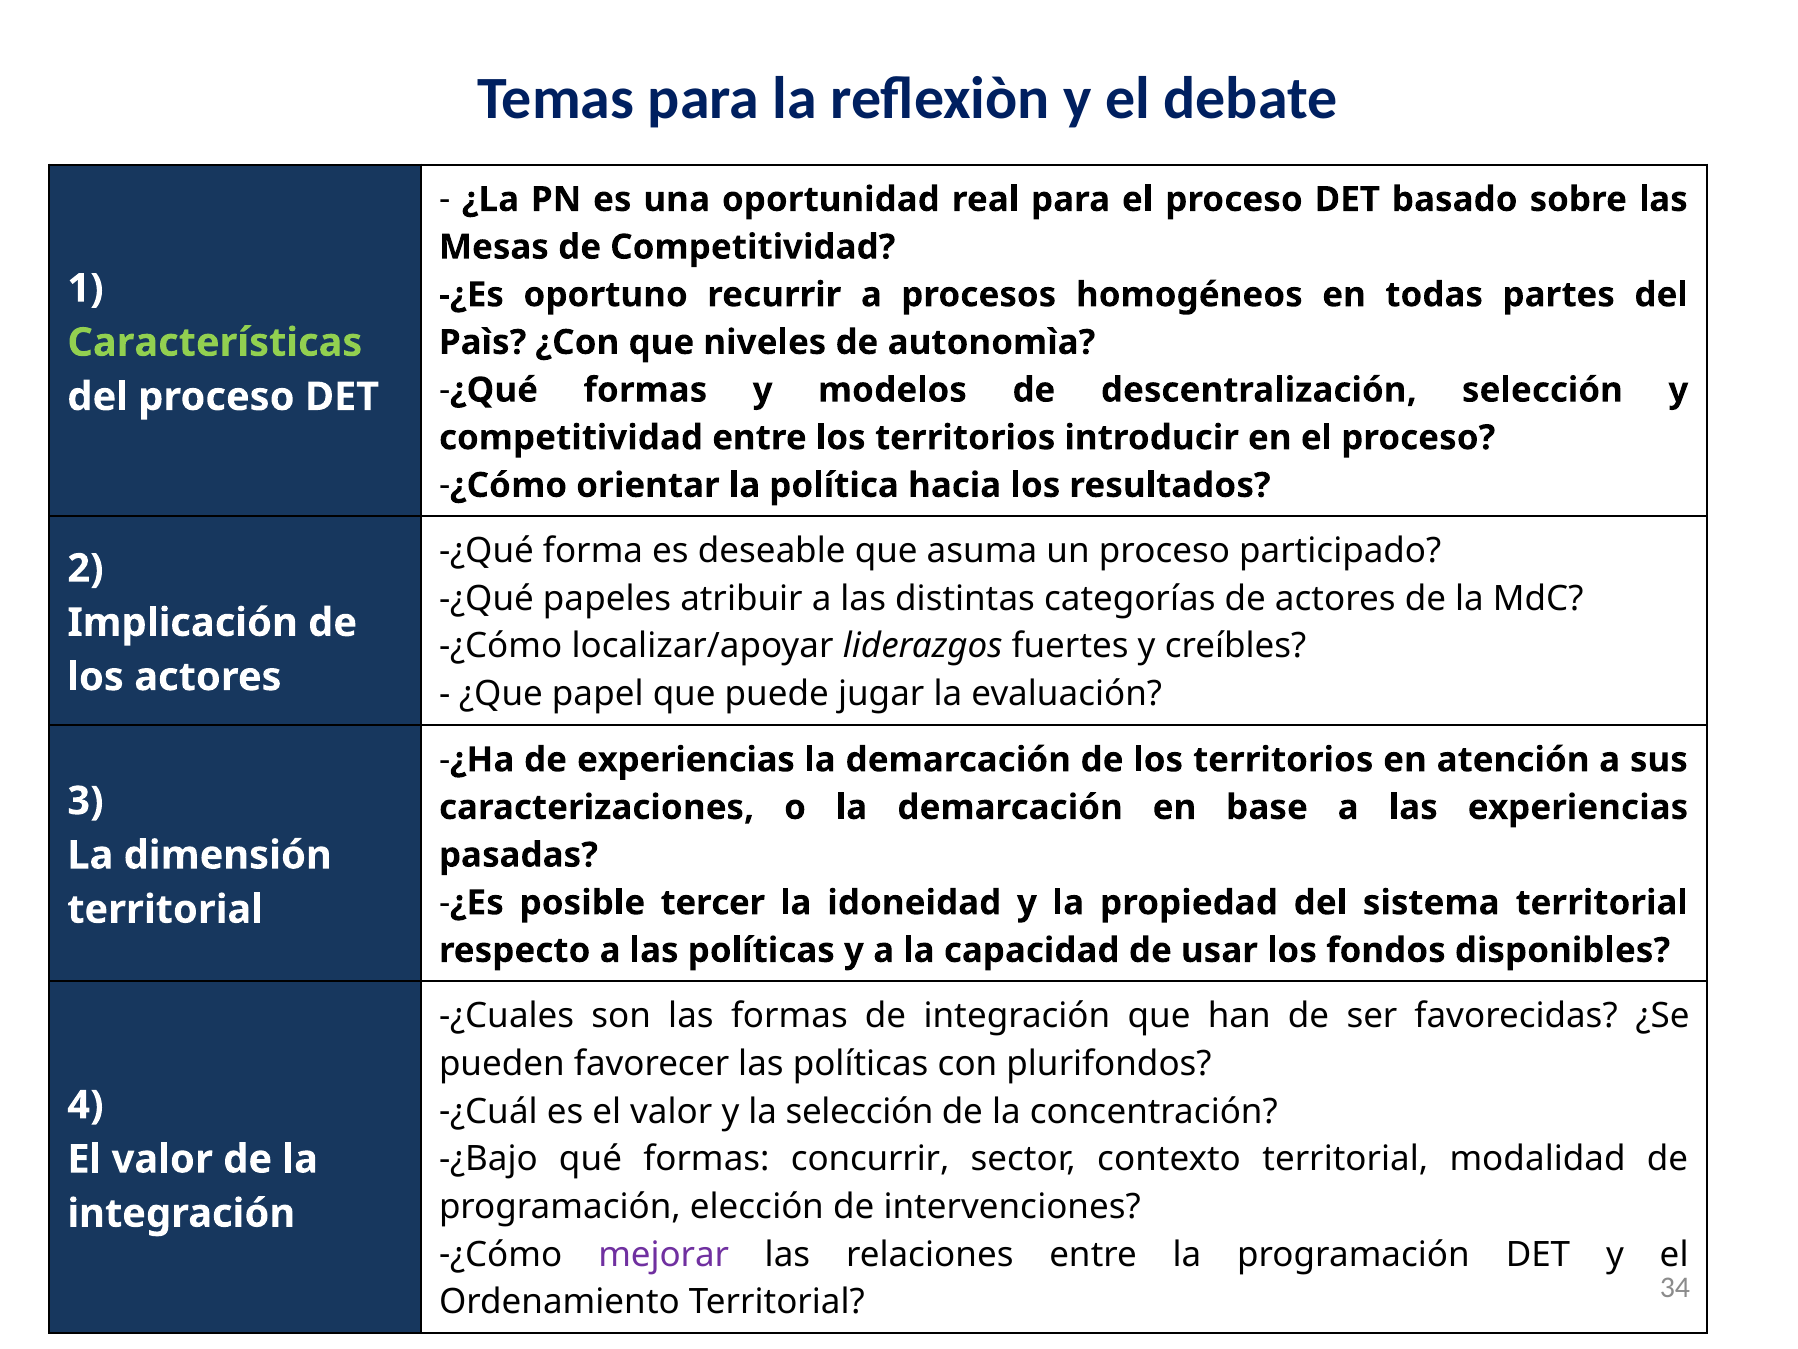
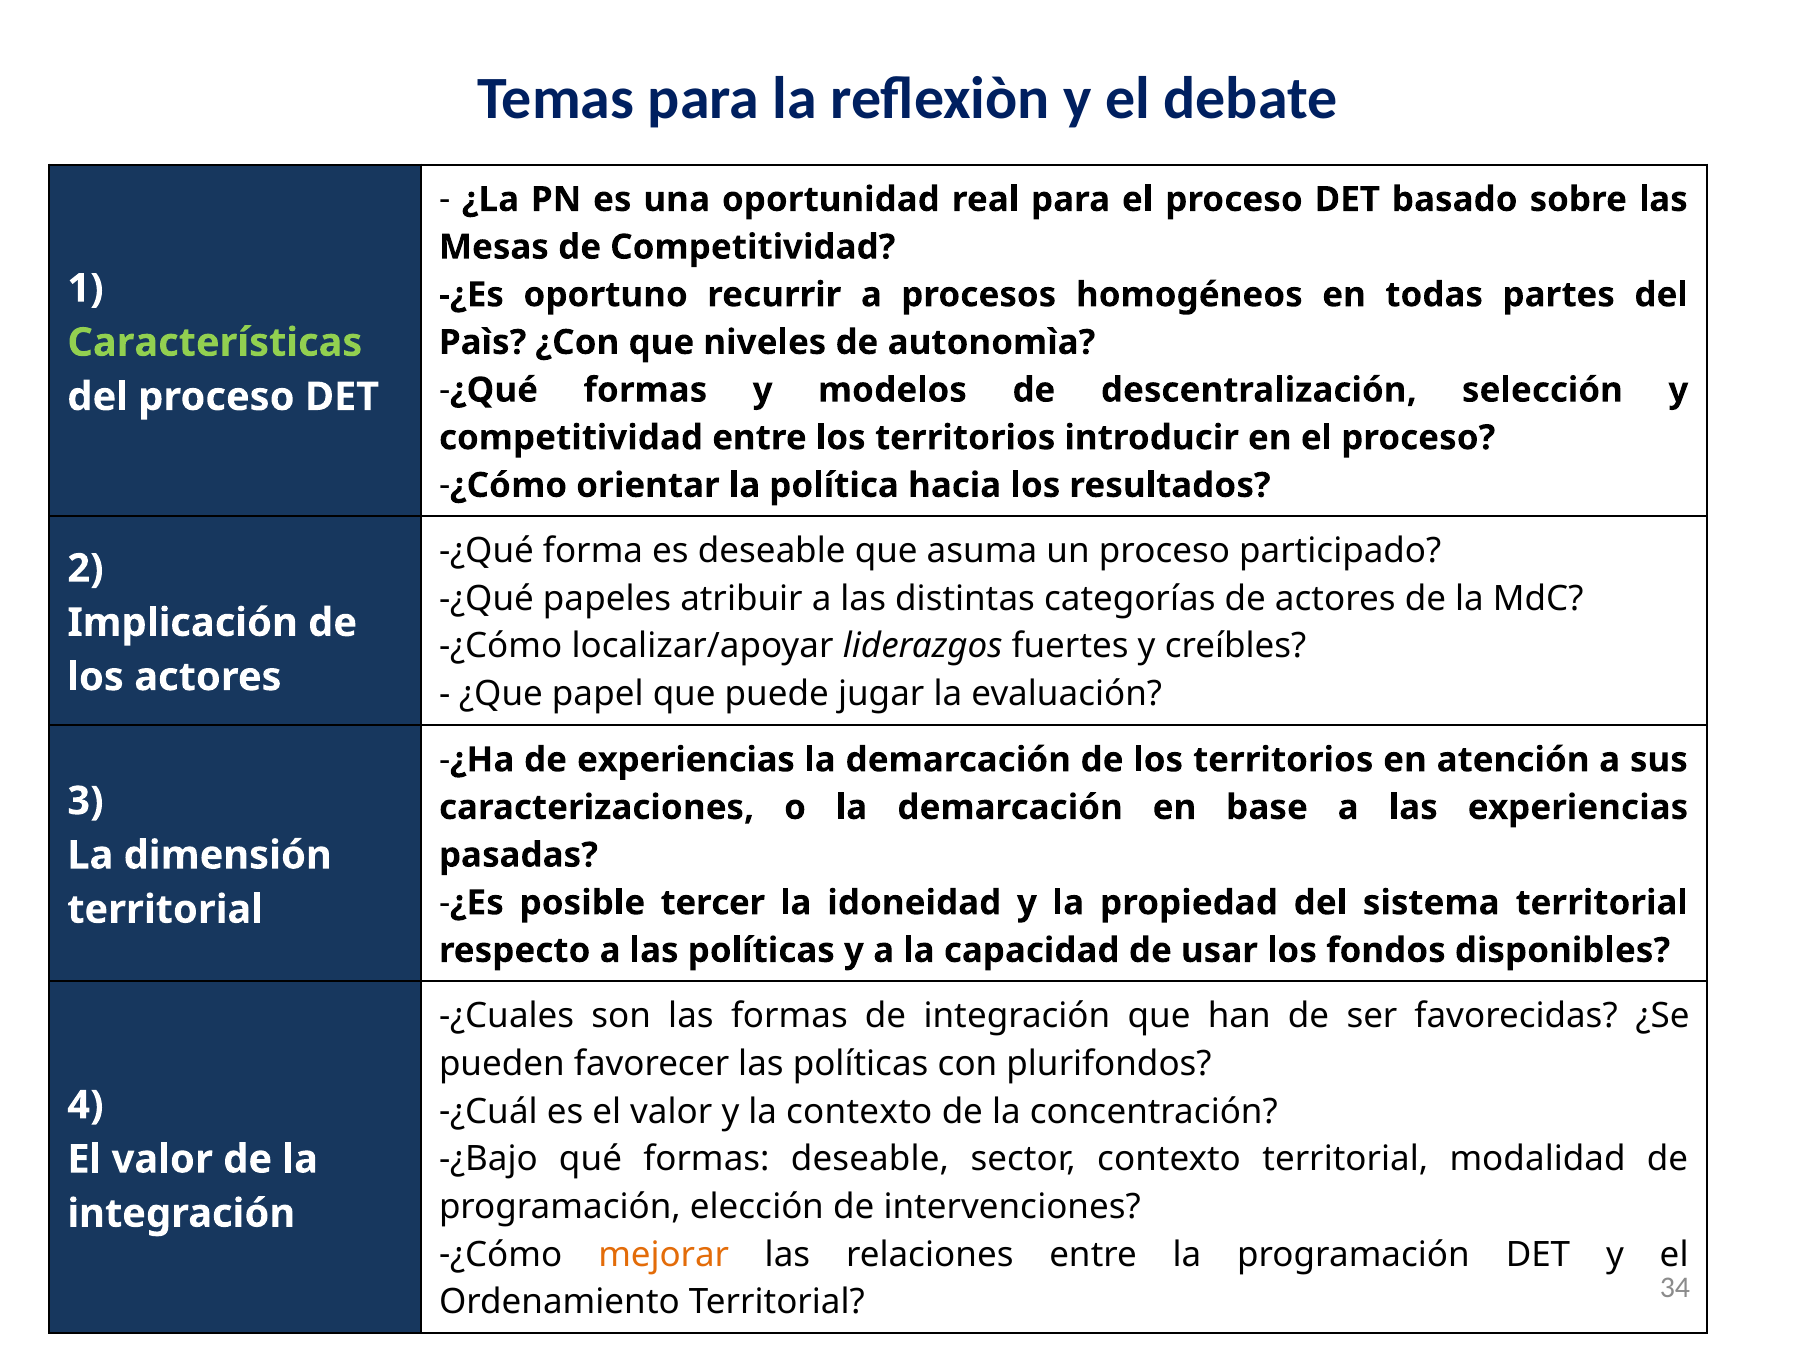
la selección: selección -> contexto
formas concurrir: concurrir -> deseable
mejorar colour: purple -> orange
